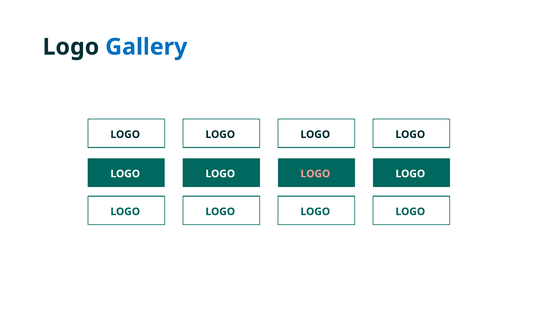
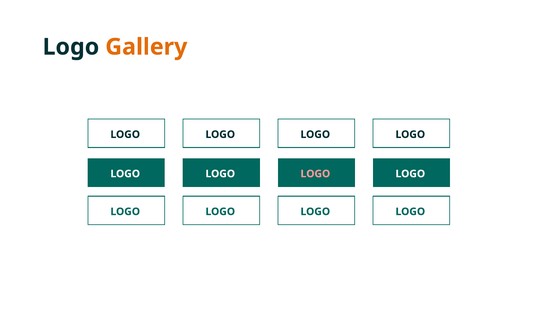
Gallery colour: blue -> orange
